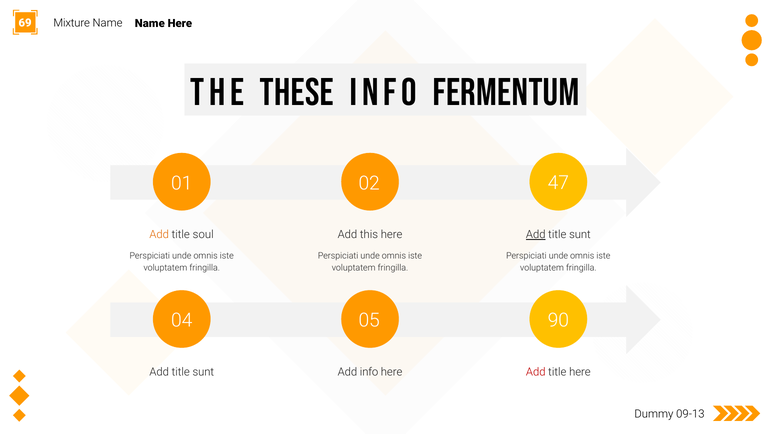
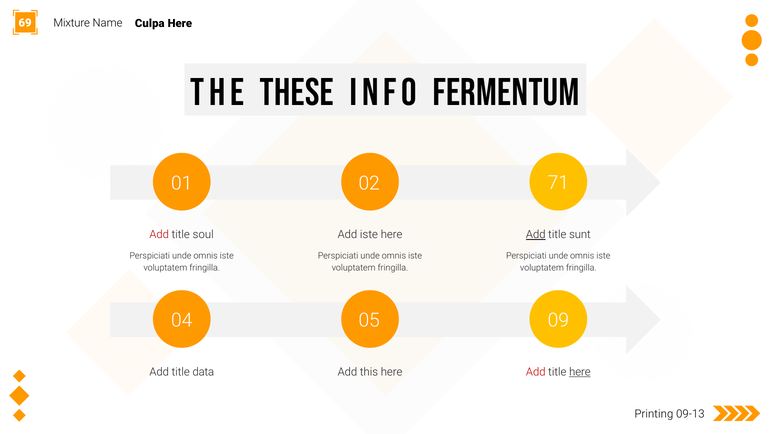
69 Name: Name -> Culpa
47: 47 -> 71
Add at (159, 234) colour: orange -> red
Add this: this -> iste
90: 90 -> 09
sunt at (203, 372): sunt -> data
Add info: info -> this
here at (580, 372) underline: none -> present
Dummy: Dummy -> Printing
